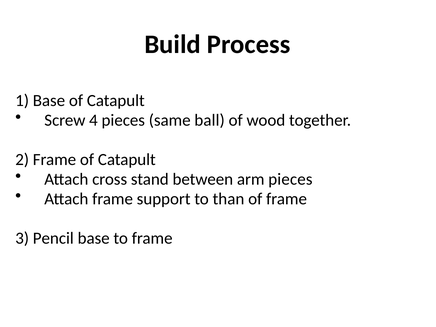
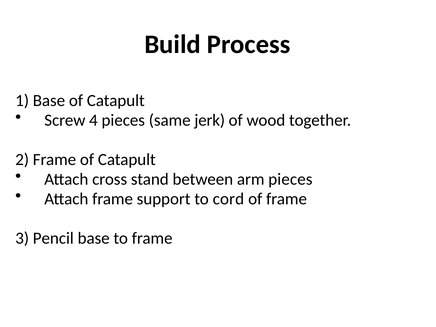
ball: ball -> jerk
than: than -> cord
